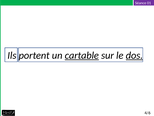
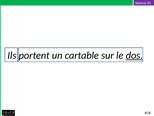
cartable underline: present -> none
